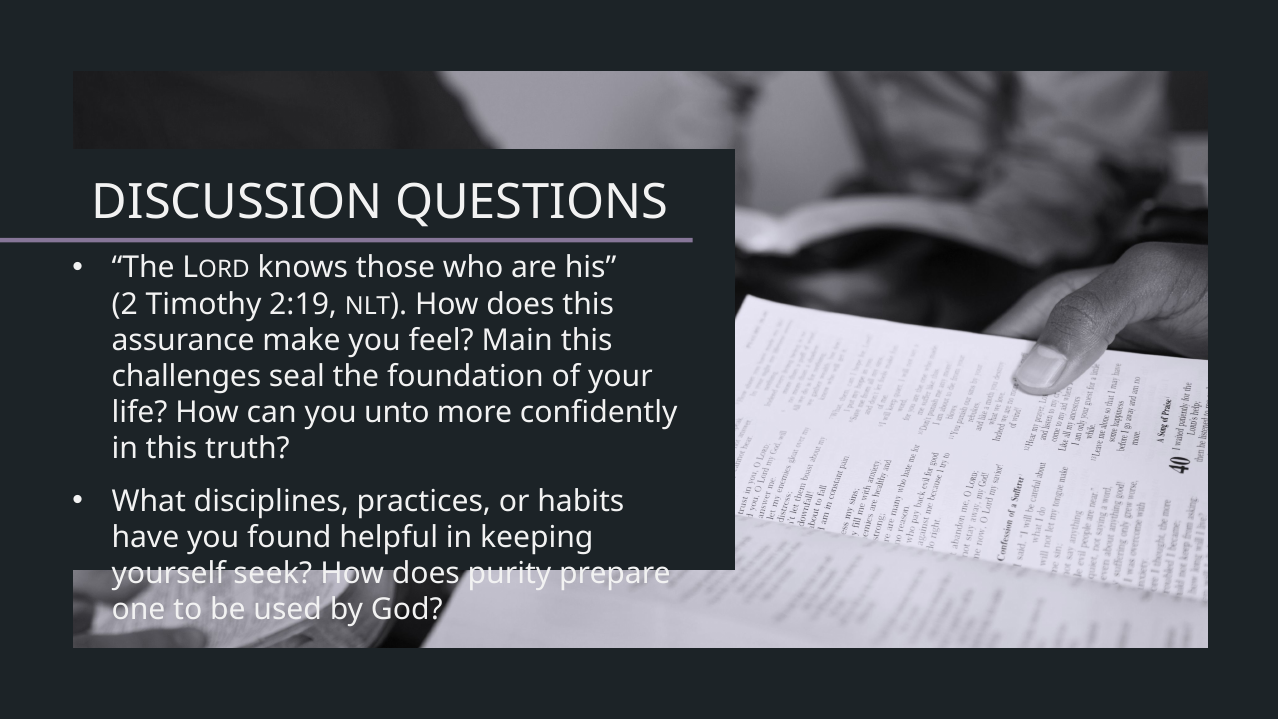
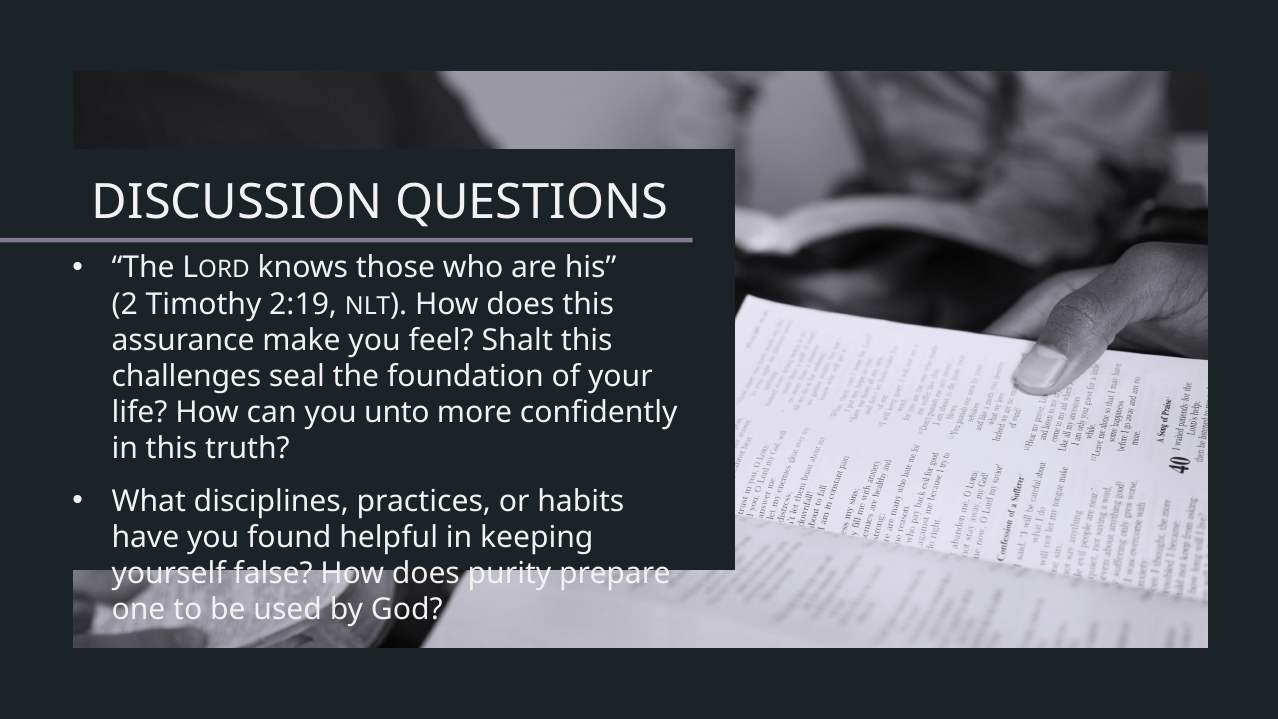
Main: Main -> Shalt
seek: seek -> false
